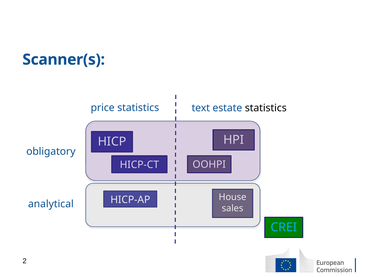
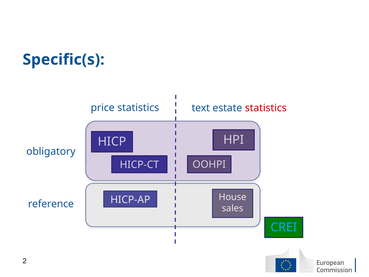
Scanner(s: Scanner(s -> Specific(s
statistics at (266, 108) colour: black -> red
analytical: analytical -> reference
